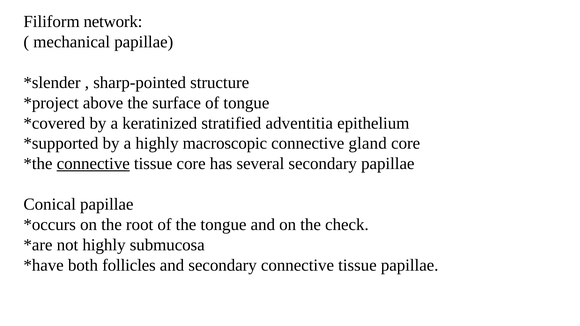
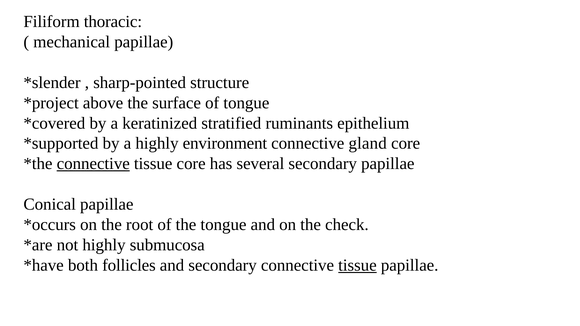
network: network -> thoracic
adventitia: adventitia -> ruminants
macroscopic: macroscopic -> environment
tissue at (357, 265) underline: none -> present
